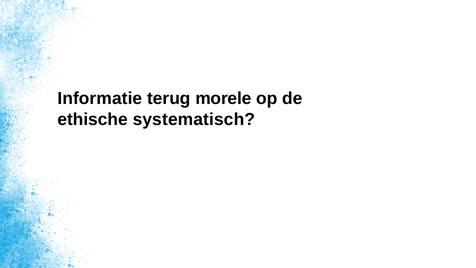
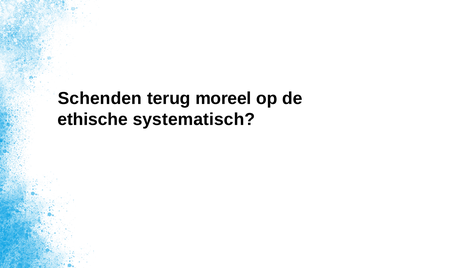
Informatie: Informatie -> Schenden
morele: morele -> moreel
